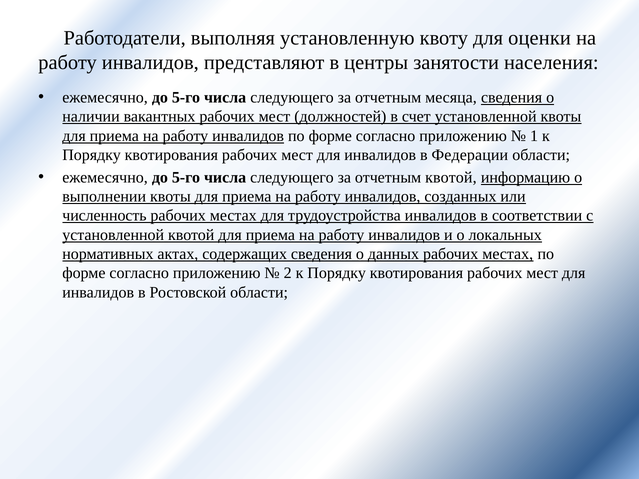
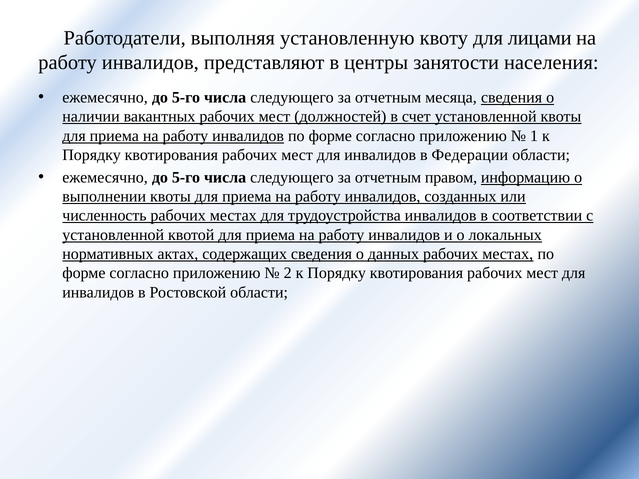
оценки: оценки -> лицами
отчетным квотой: квотой -> правом
